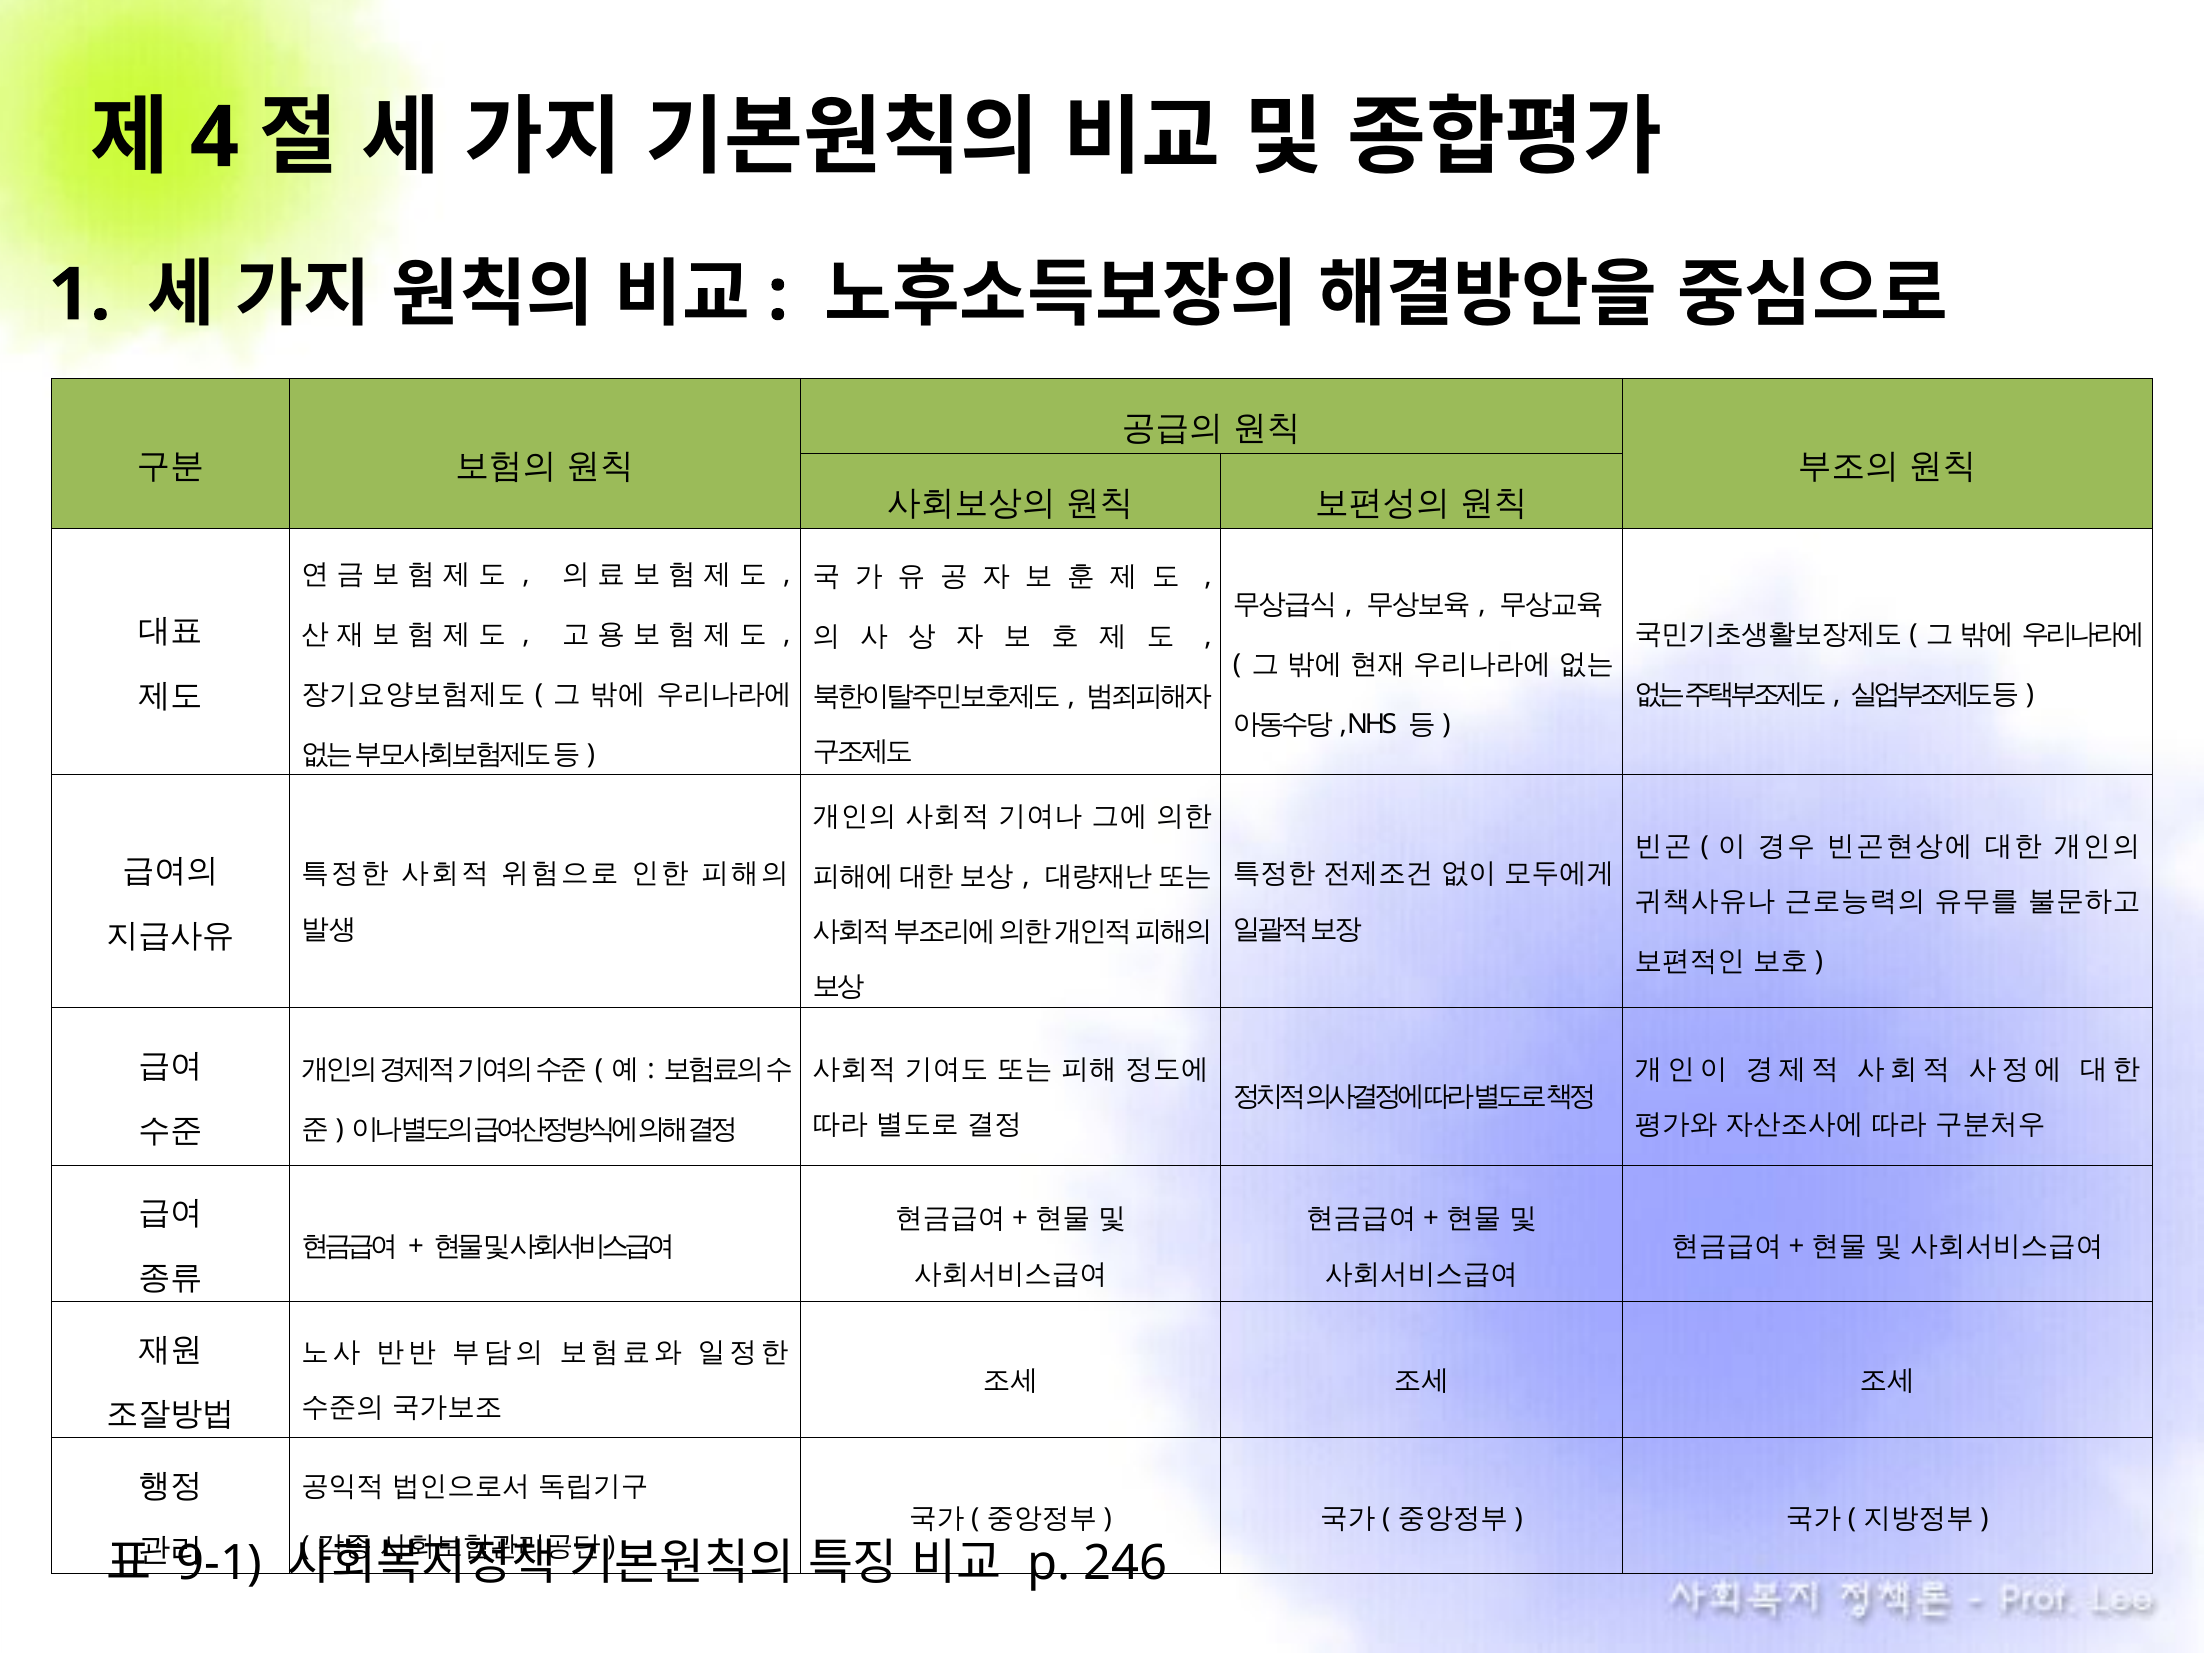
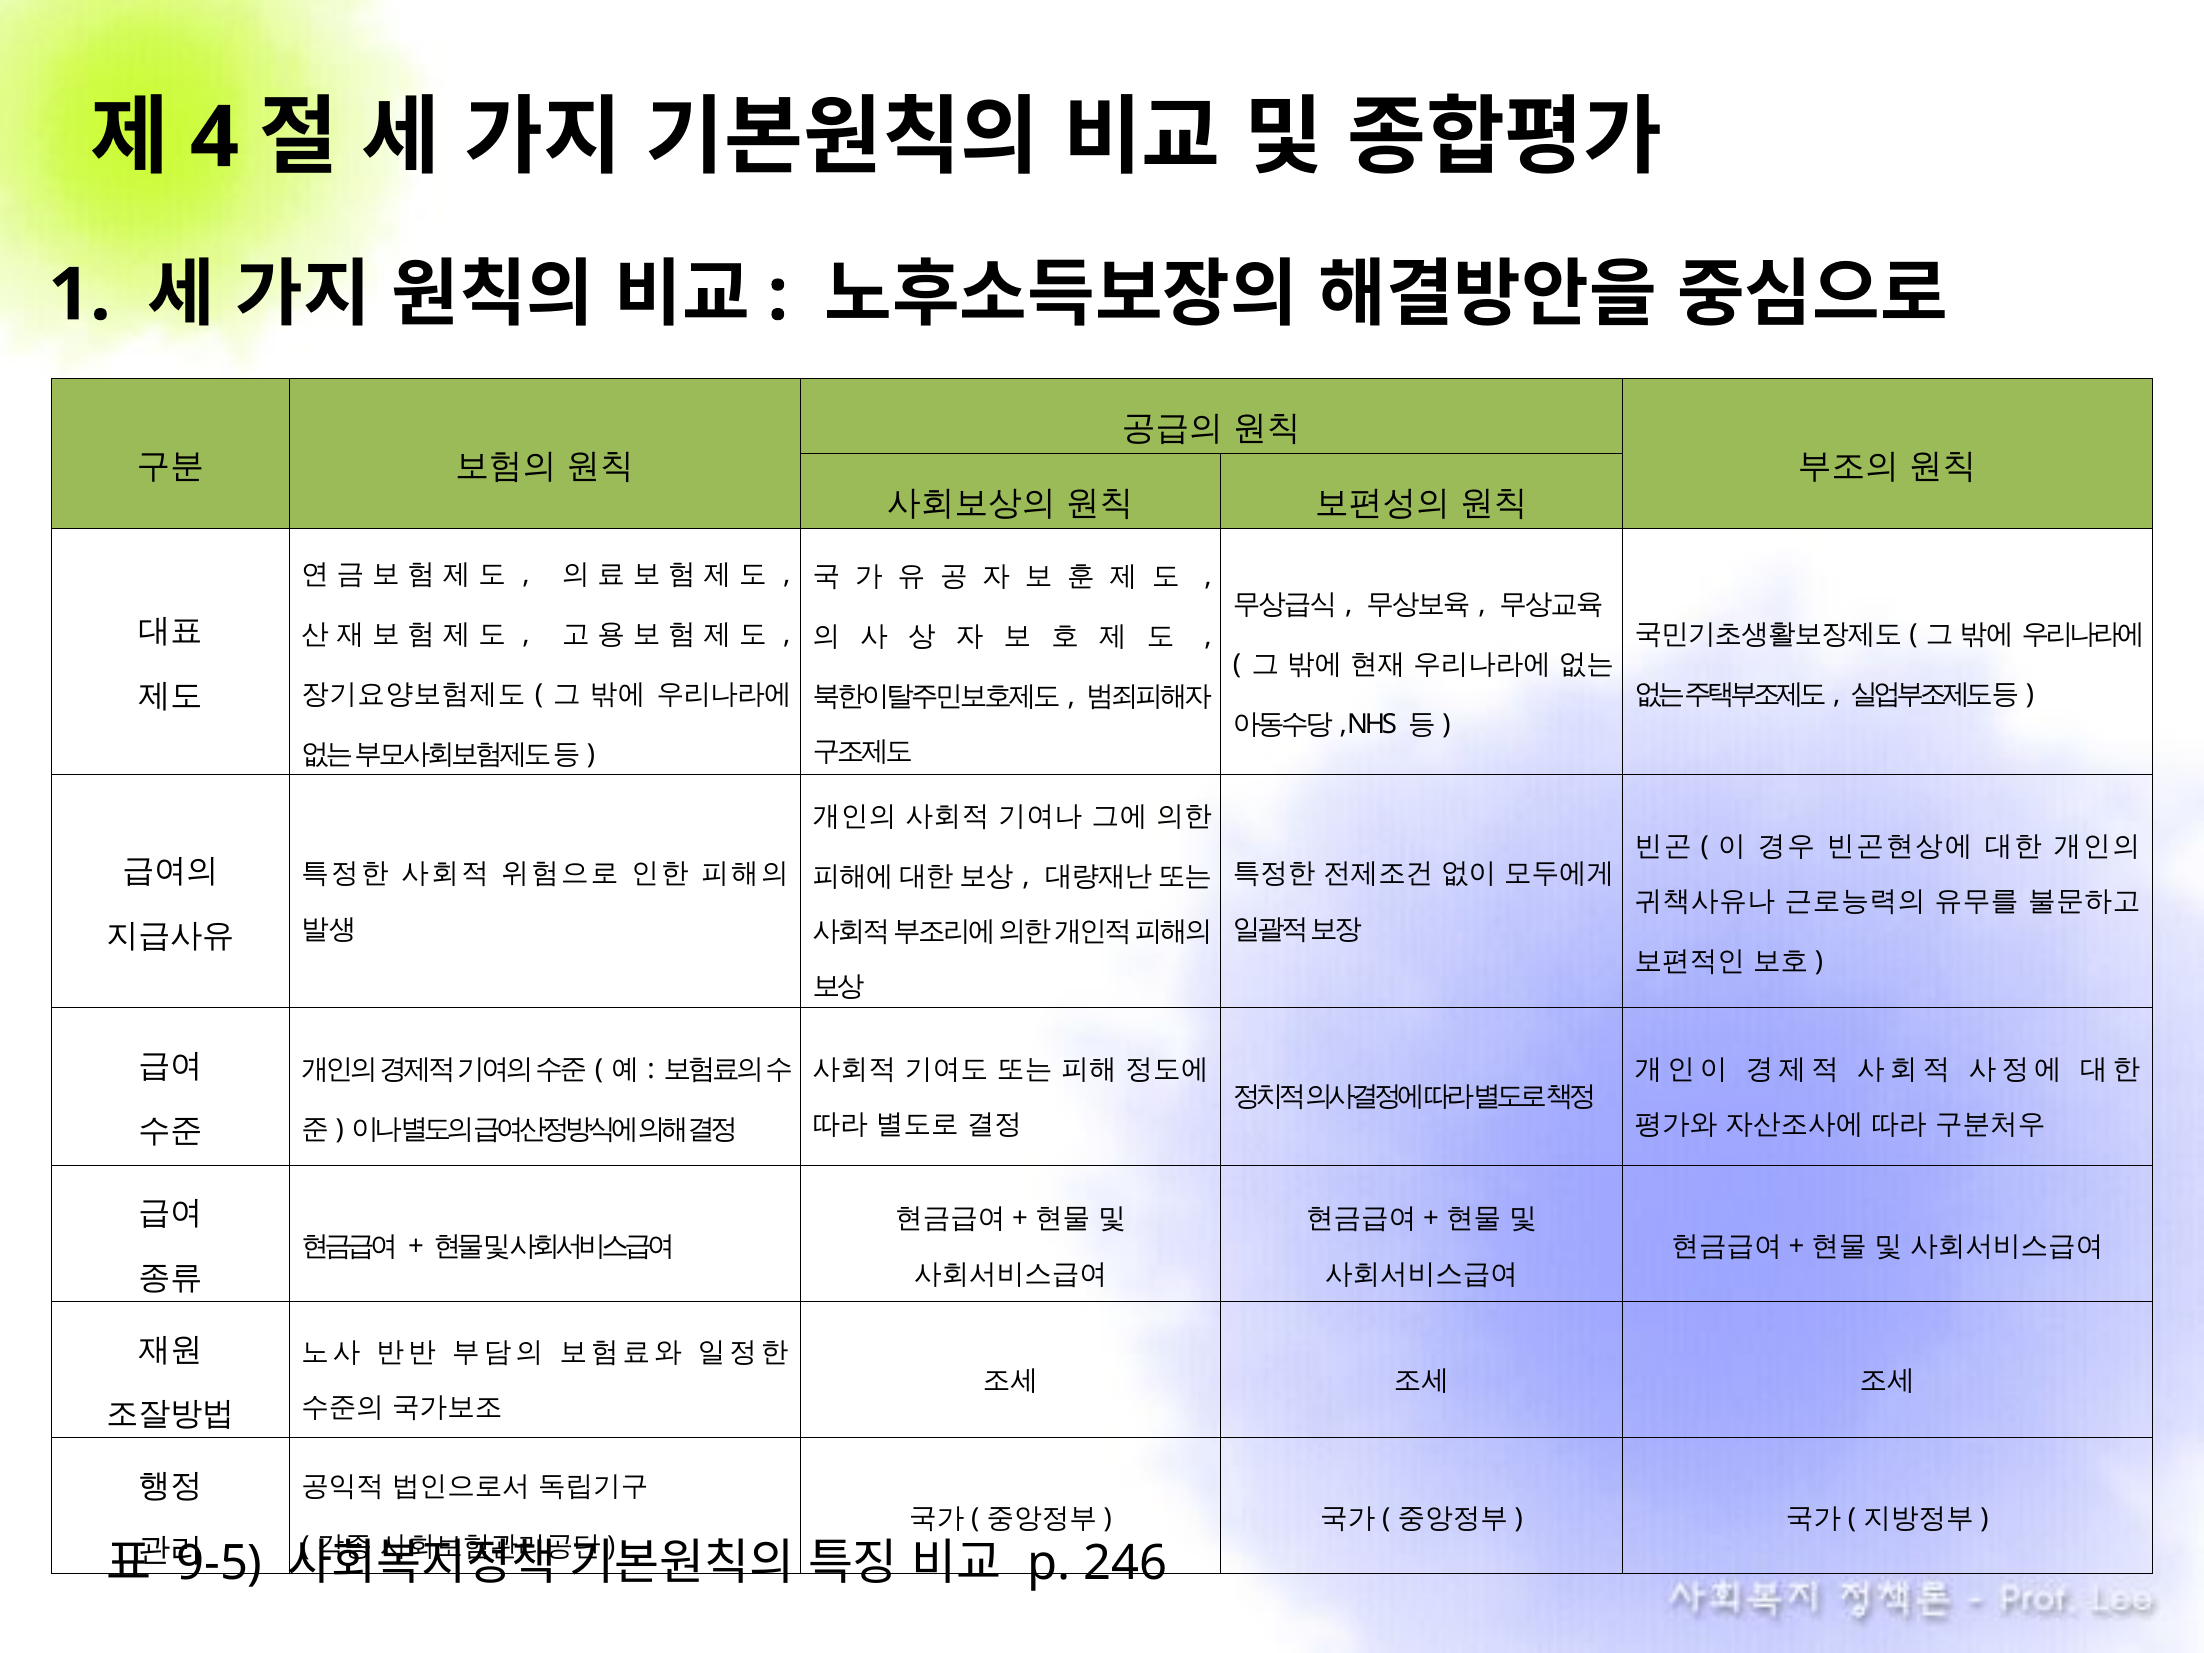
9-1: 9-1 -> 9-5
